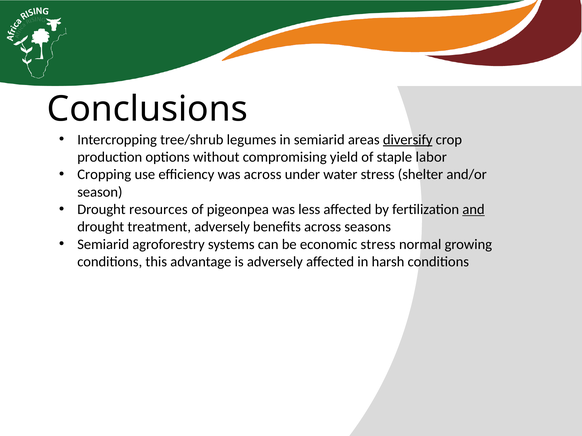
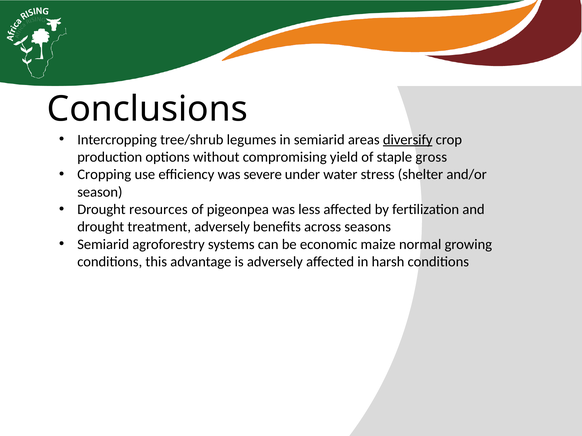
labor: labor -> gross
was across: across -> severe
and underline: present -> none
economic stress: stress -> maize
